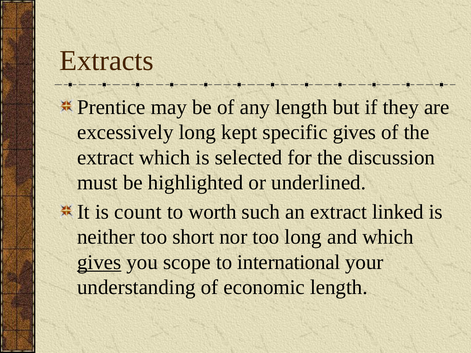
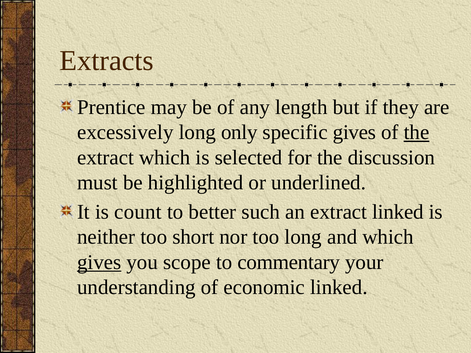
kept: kept -> only
the at (417, 133) underline: none -> present
worth: worth -> better
international: international -> commentary
economic length: length -> linked
